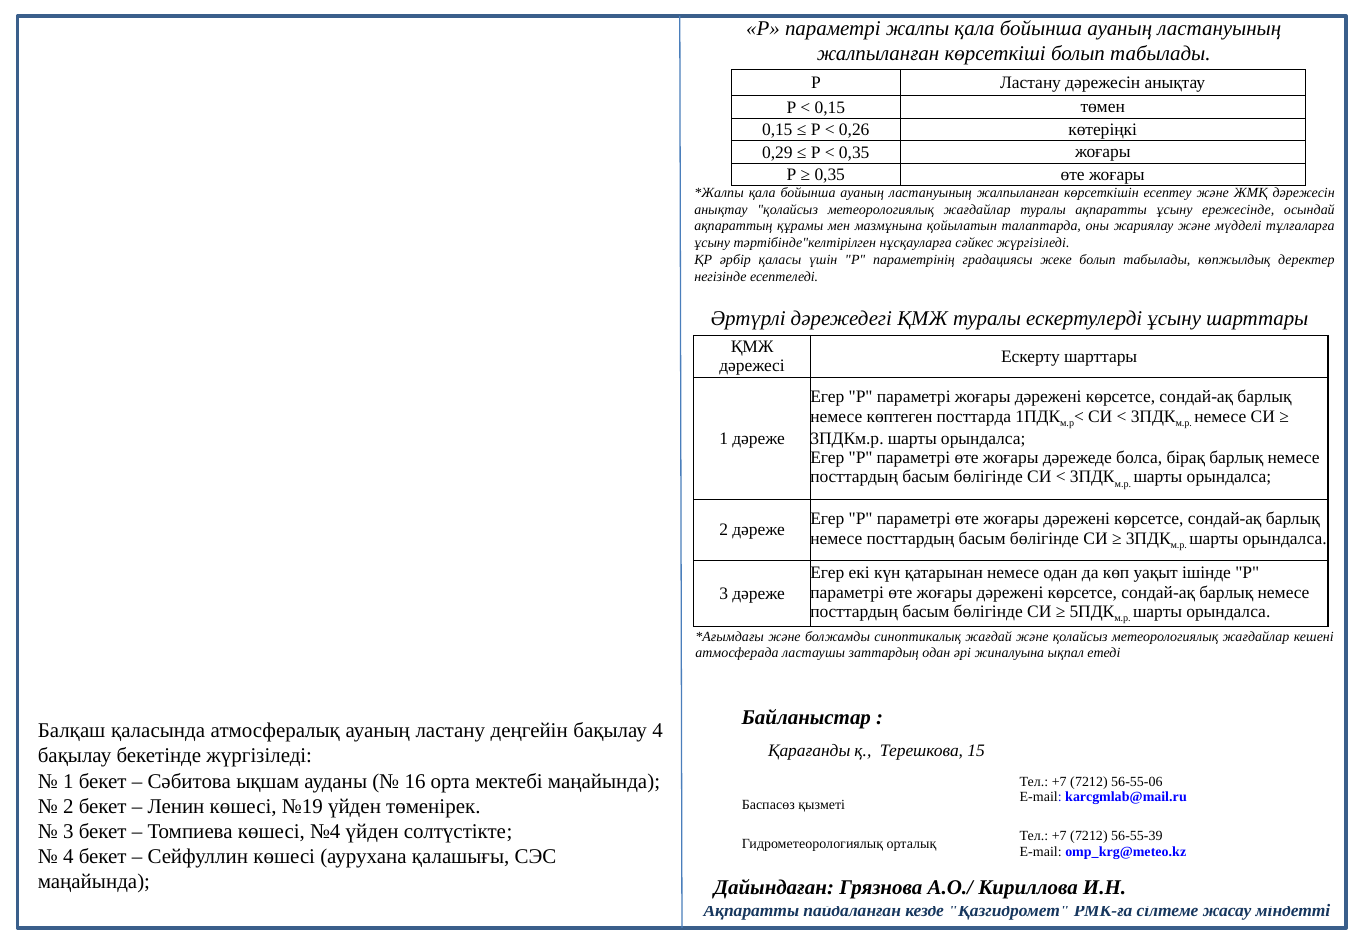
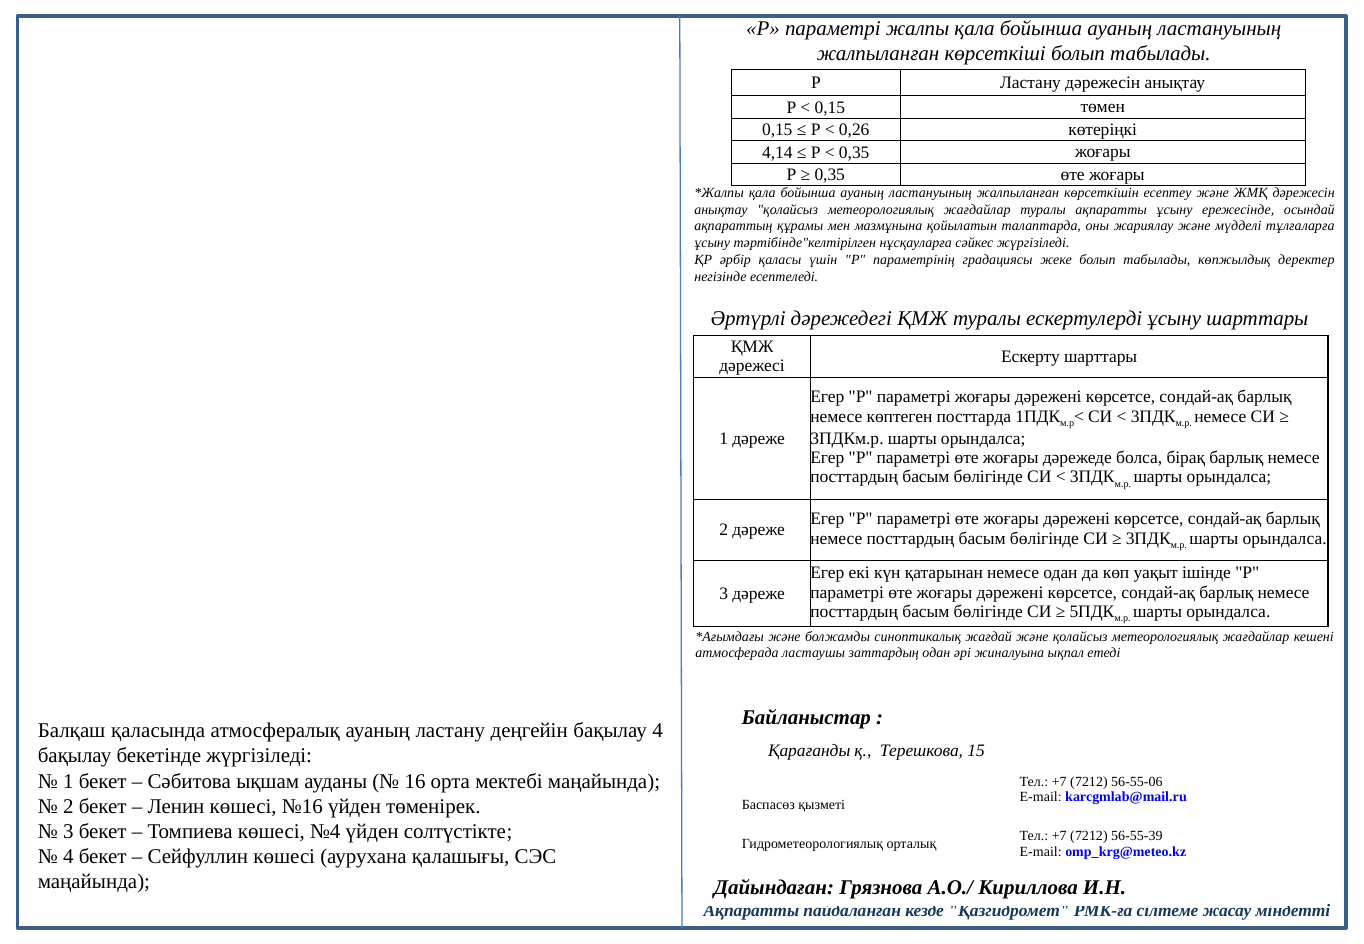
0,29: 0,29 -> 4,14
№19: №19 -> №16
